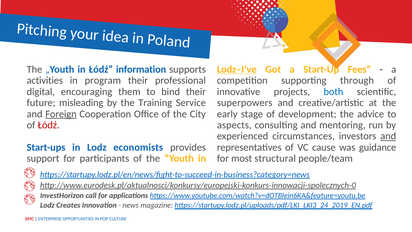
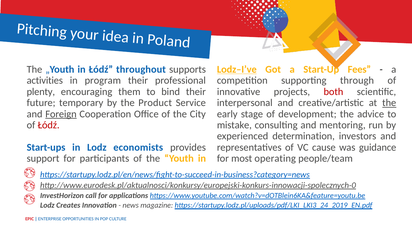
information: information -> throughout
digital: digital -> plenty
both colour: blue -> red
misleading: misleading -> temporary
Training: Training -> Product
superpowers: superpowers -> interpersonal
the at (389, 103) underline: none -> present
aspects: aspects -> mistake
circumstances: circumstances -> determination
and at (388, 136) underline: present -> none
structural: structural -> operating
